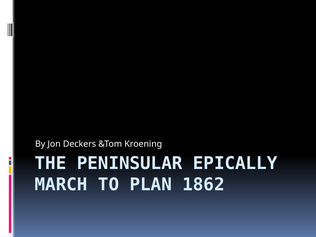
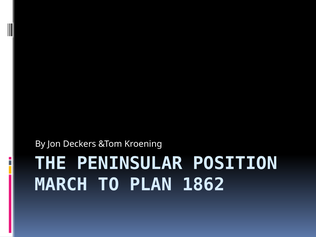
EPICALLY: EPICALLY -> POSITION
